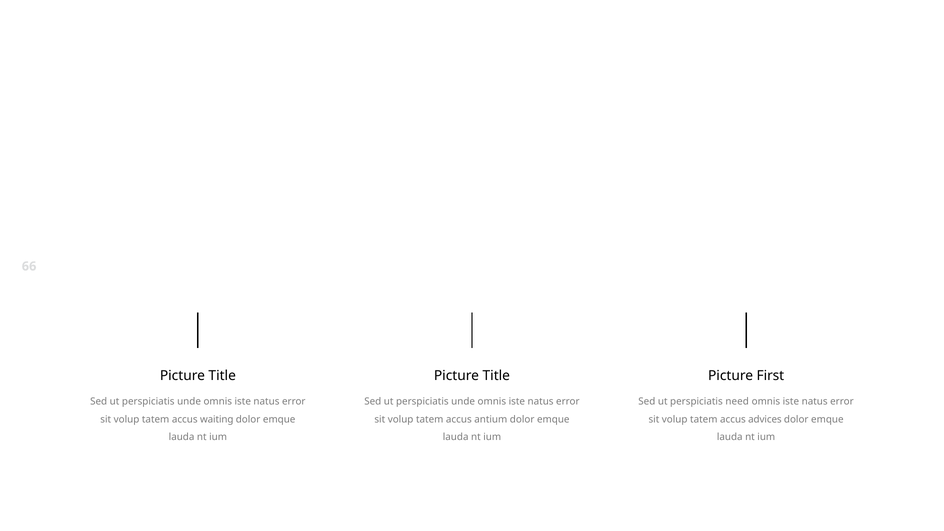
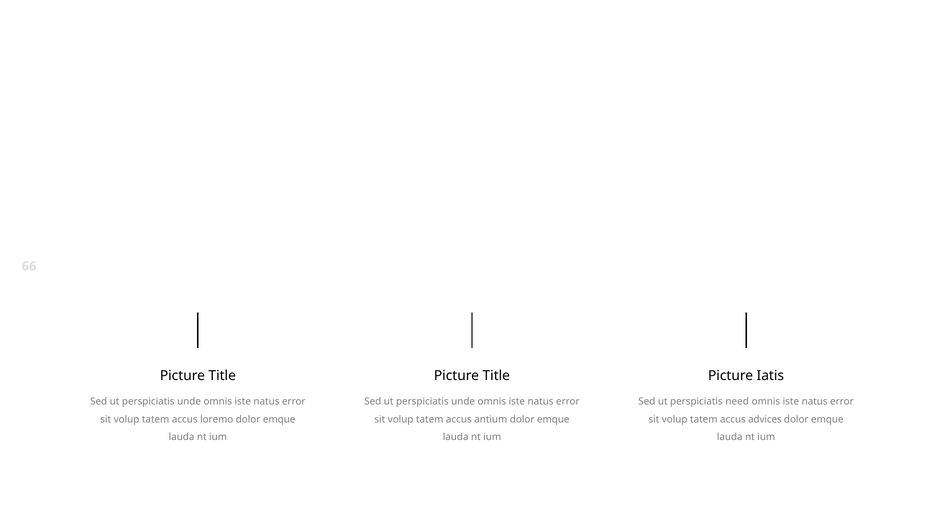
First: First -> Iatis
waiting: waiting -> loremo
